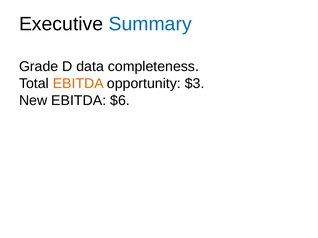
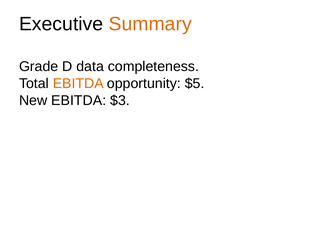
Summary colour: blue -> orange
$3: $3 -> $5
$6: $6 -> $3
